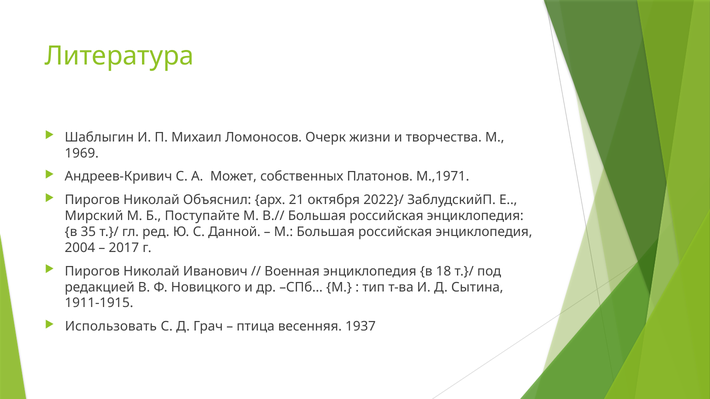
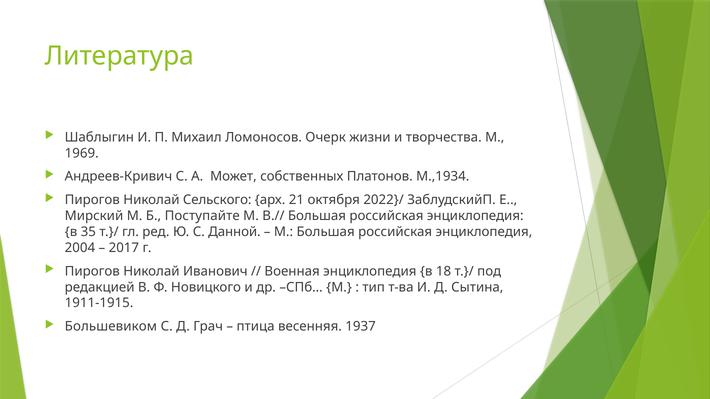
М.,1971: М.,1971 -> М.,1934
Объяснил: Объяснил -> Сельского
Использовать: Использовать -> Большевиком
